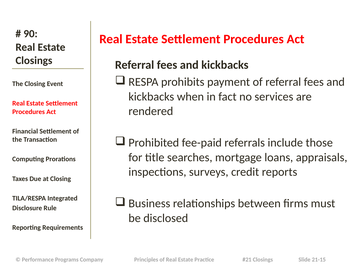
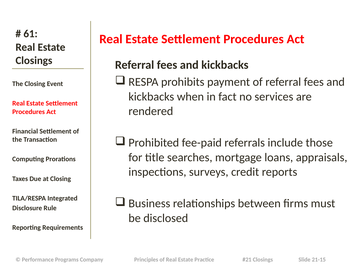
90: 90 -> 61
